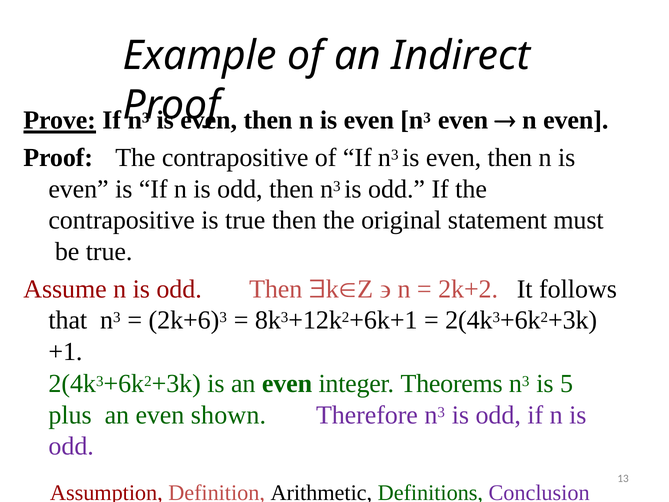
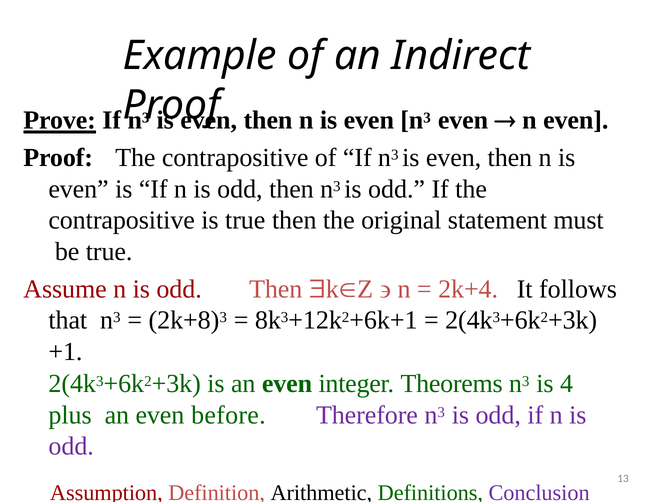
2k+2: 2k+2 -> 2k+4
2k+6: 2k+6 -> 2k+8
5: 5 -> 4
shown: shown -> before
